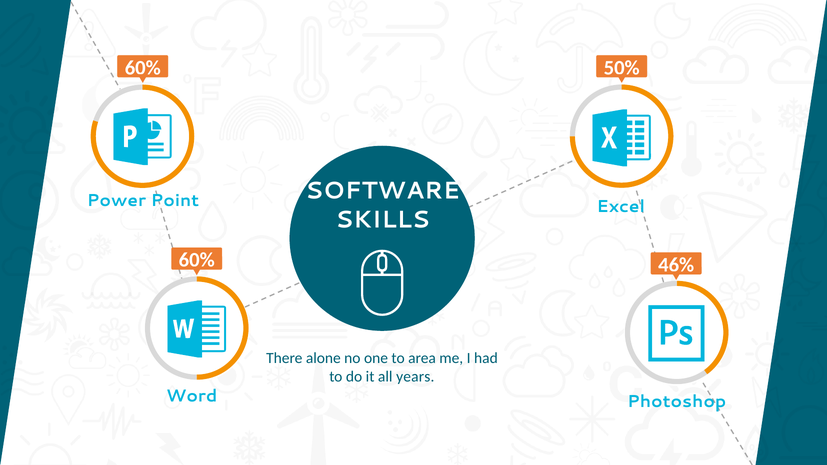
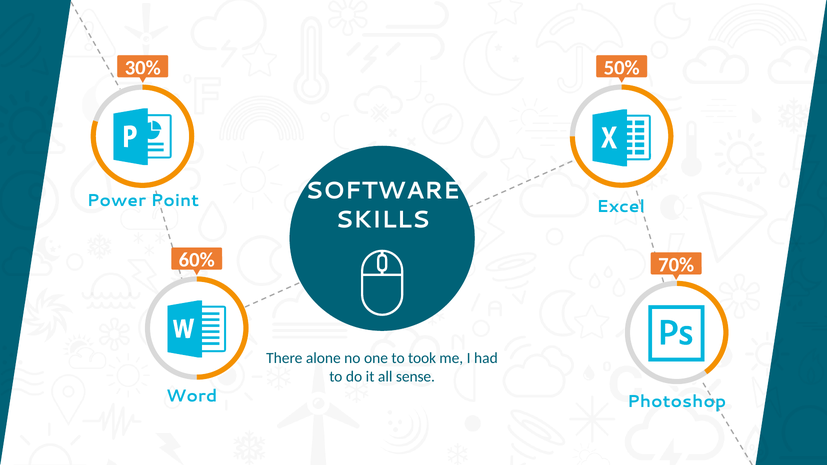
60% at (143, 68): 60% -> 30%
46%: 46% -> 70%
area: area -> took
years: years -> sense
